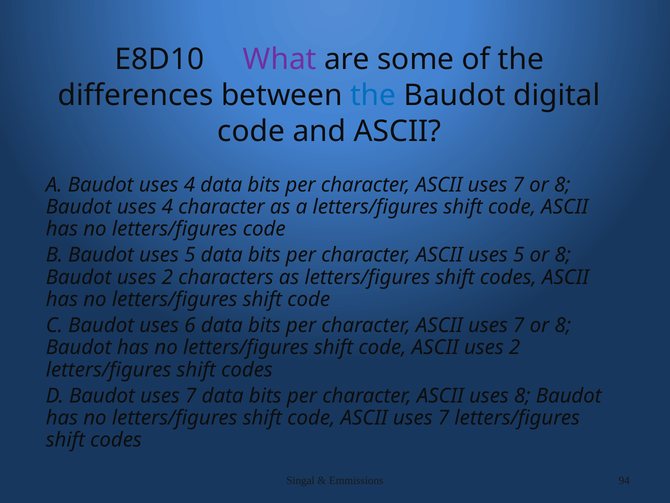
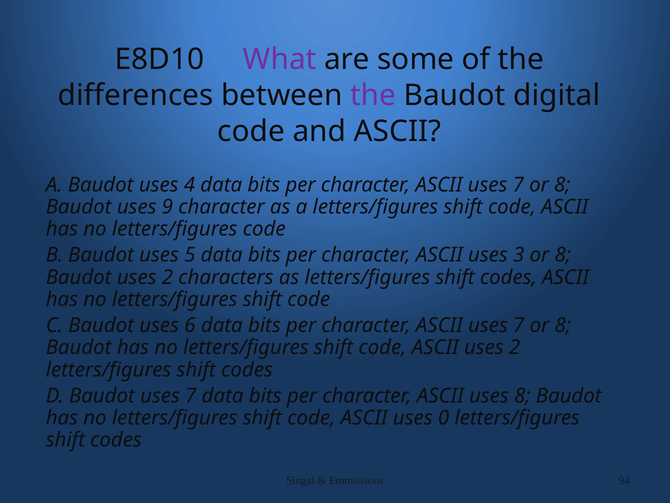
the at (373, 95) colour: blue -> purple
4 at (167, 207): 4 -> 9
ASCII uses 5: 5 -> 3
code ASCII uses 7: 7 -> 0
